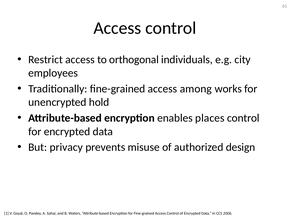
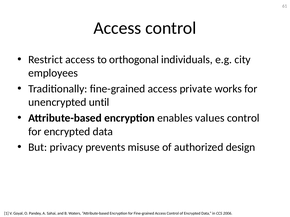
among: among -> private
hold: hold -> until
places: places -> values
